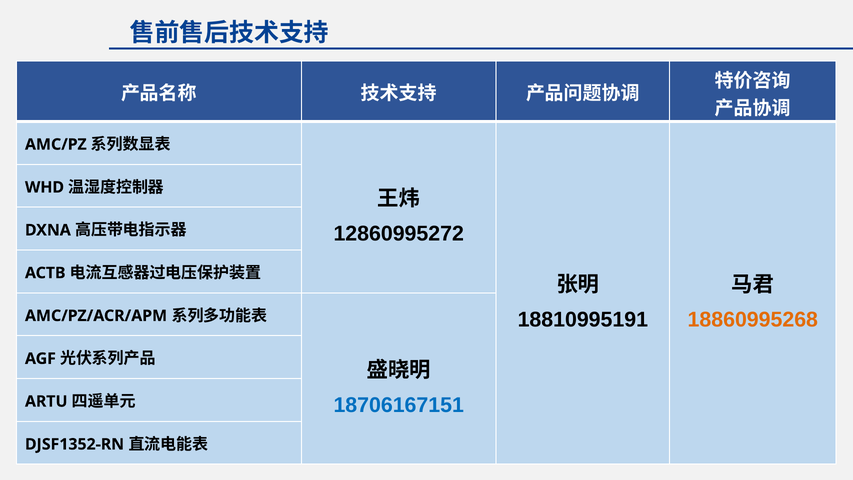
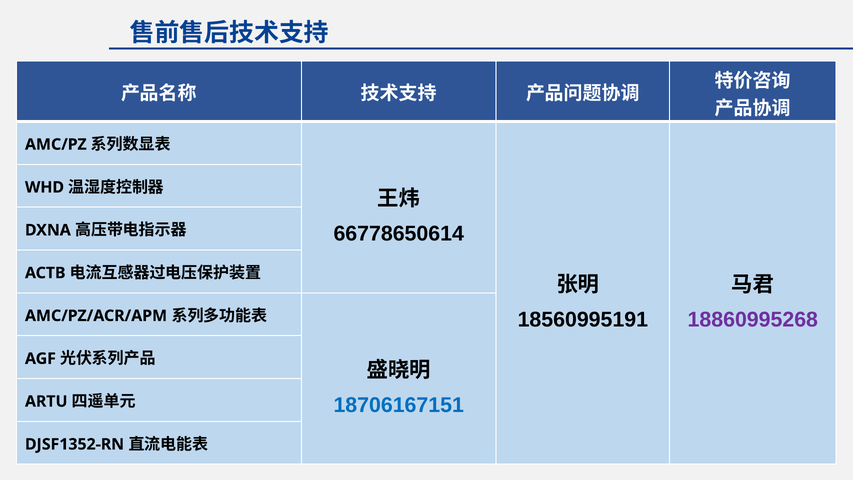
12860995272: 12860995272 -> 66778650614
18810995191: 18810995191 -> 18560995191
18860995268 colour: orange -> purple
